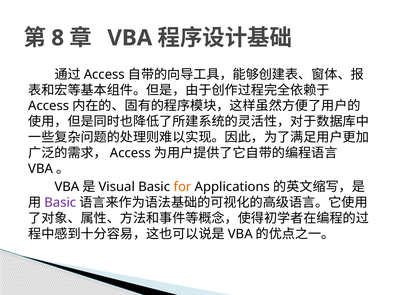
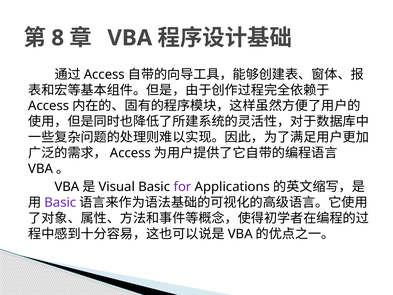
for colour: orange -> purple
